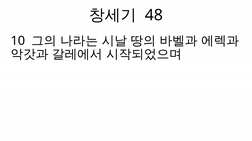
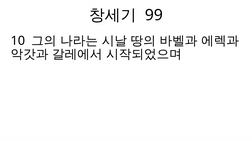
48: 48 -> 99
